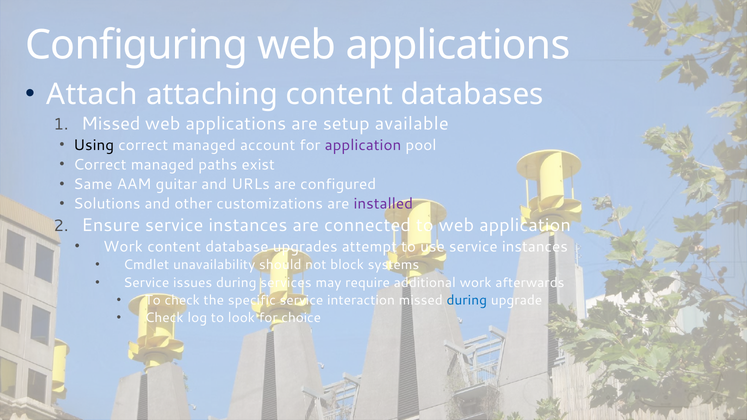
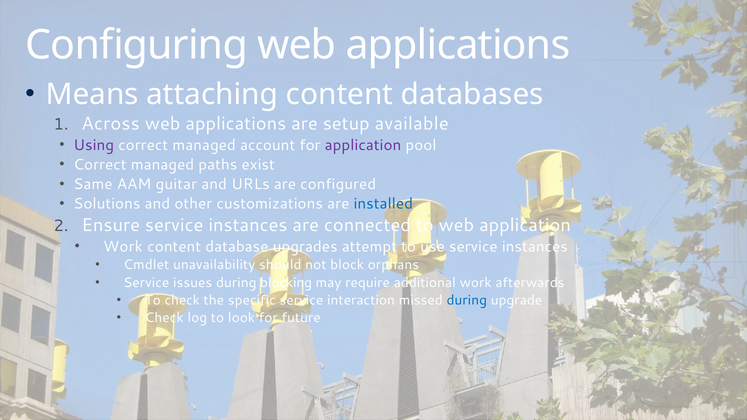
Attach: Attach -> Means
Missed at (111, 124): Missed -> Across
Using colour: black -> purple
installed colour: purple -> blue
systems: systems -> orphans
services: services -> blocking
choice: choice -> future
